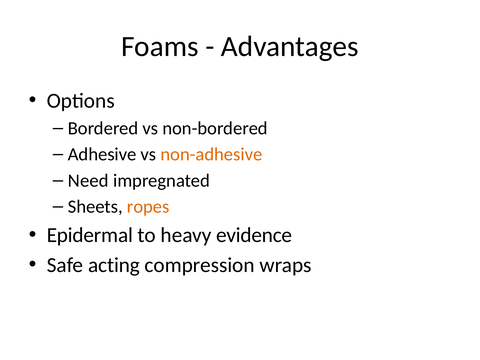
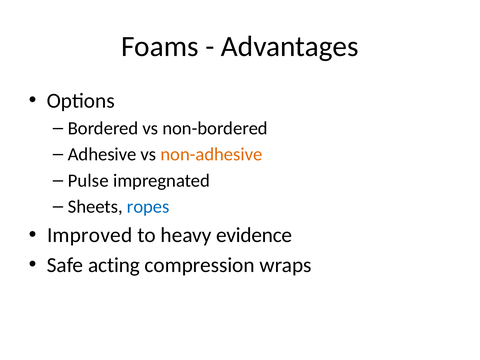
Need: Need -> Pulse
ropes colour: orange -> blue
Epidermal: Epidermal -> Improved
